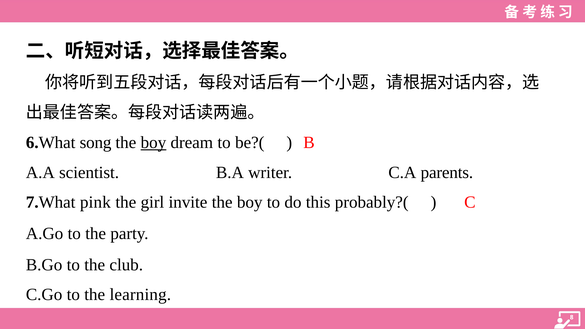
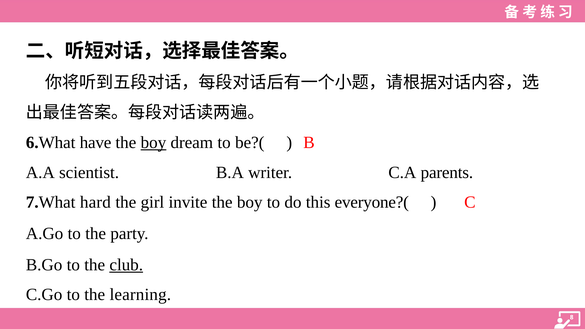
song: song -> have
pink: pink -> hard
probably?(: probably?( -> everyone?(
club underline: none -> present
